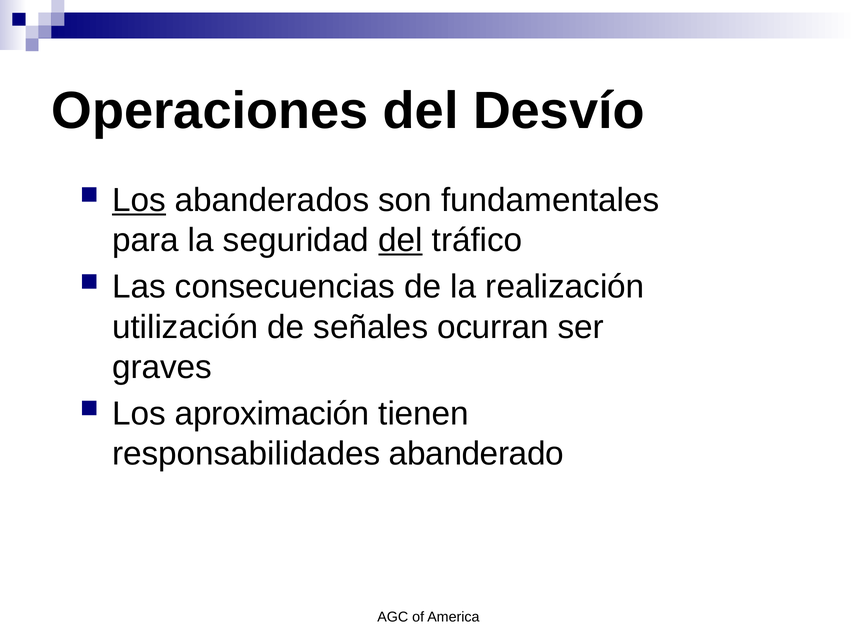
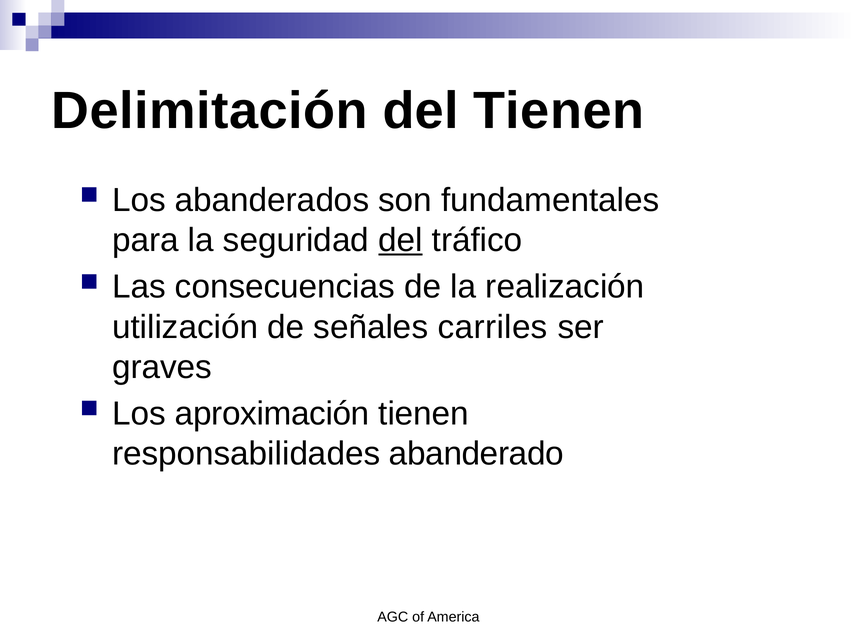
Operaciones: Operaciones -> Delimitación
del Desvío: Desvío -> Tienen
Los at (139, 200) underline: present -> none
ocurran: ocurran -> carriles
